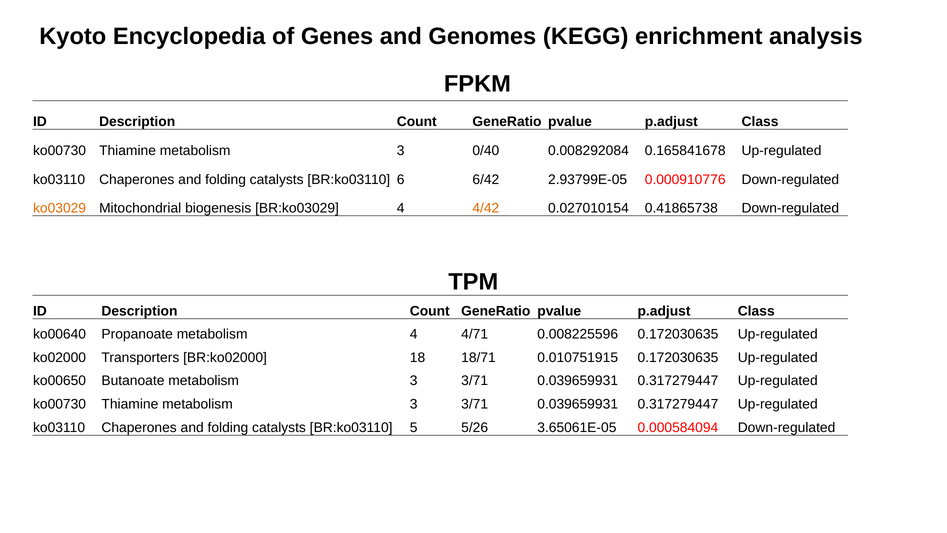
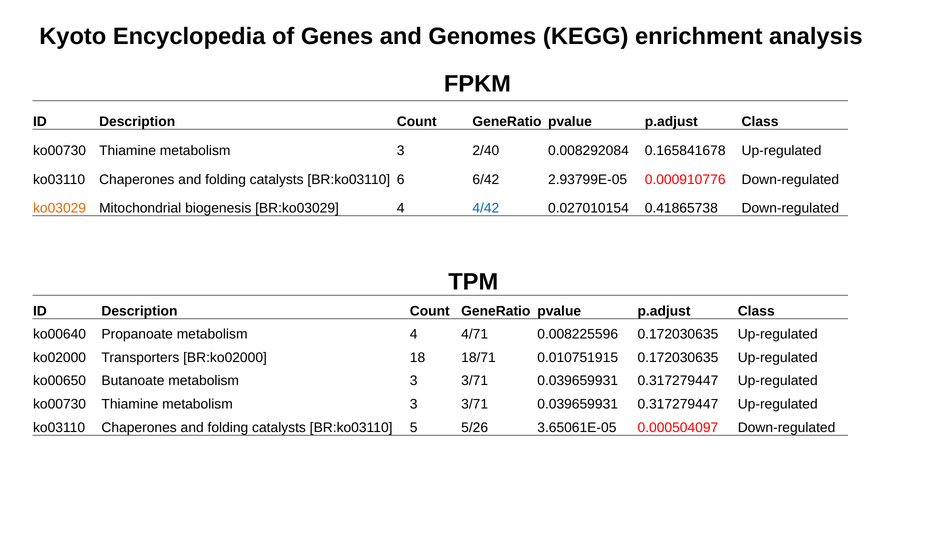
0/40: 0/40 -> 2/40
4/42 colour: orange -> blue
0.000584094: 0.000584094 -> 0.000504097
